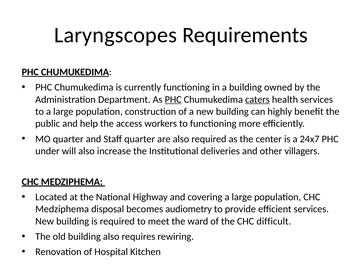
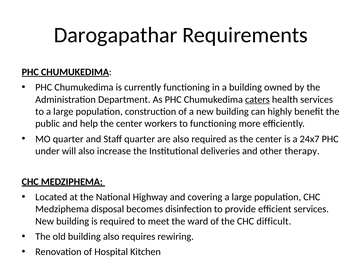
Laryngscopes: Laryngscopes -> Darogapathar
PHC at (173, 99) underline: present -> none
help the access: access -> center
villagers: villagers -> therapy
audiometry: audiometry -> disinfection
